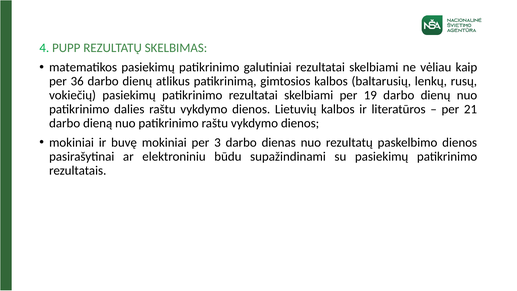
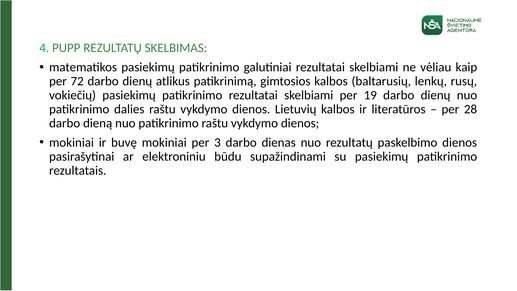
36: 36 -> 72
21: 21 -> 28
